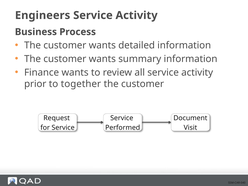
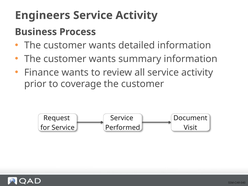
together: together -> coverage
